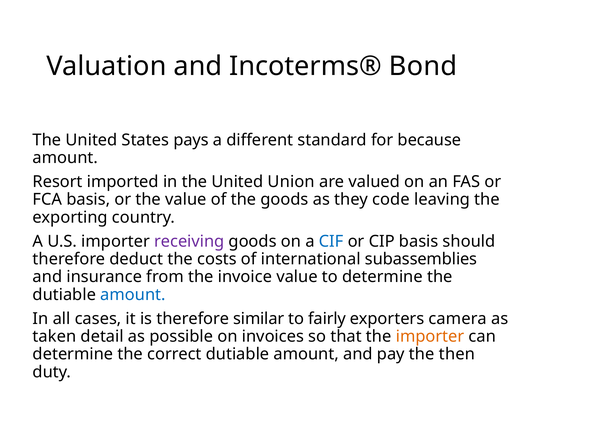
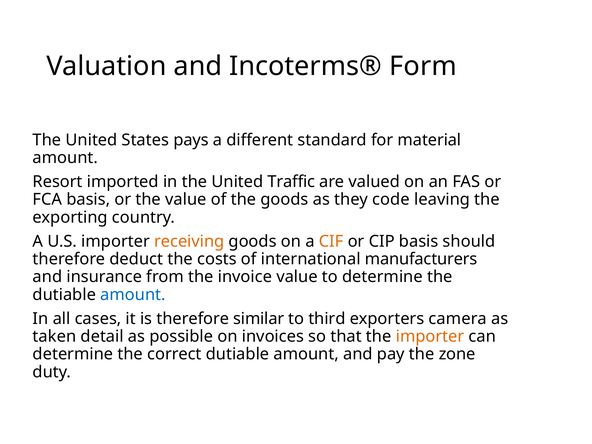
Bond: Bond -> Form
because: because -> material
Union: Union -> Traffic
receiving colour: purple -> orange
CIF colour: blue -> orange
subassemblies: subassemblies -> manufacturers
fairly: fairly -> third
then: then -> zone
